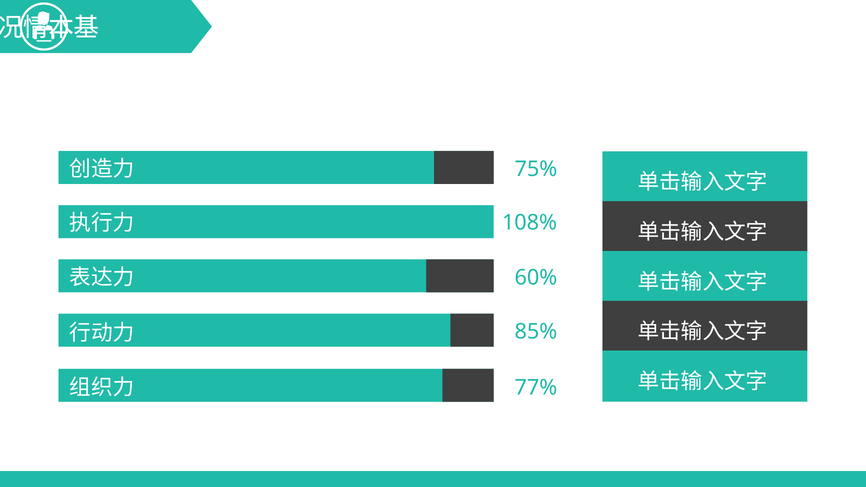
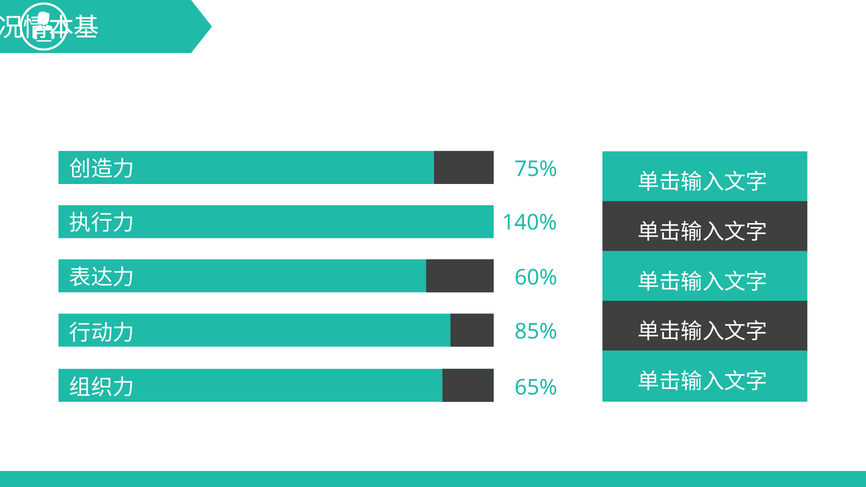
108%: 108% -> 140%
77%: 77% -> 65%
